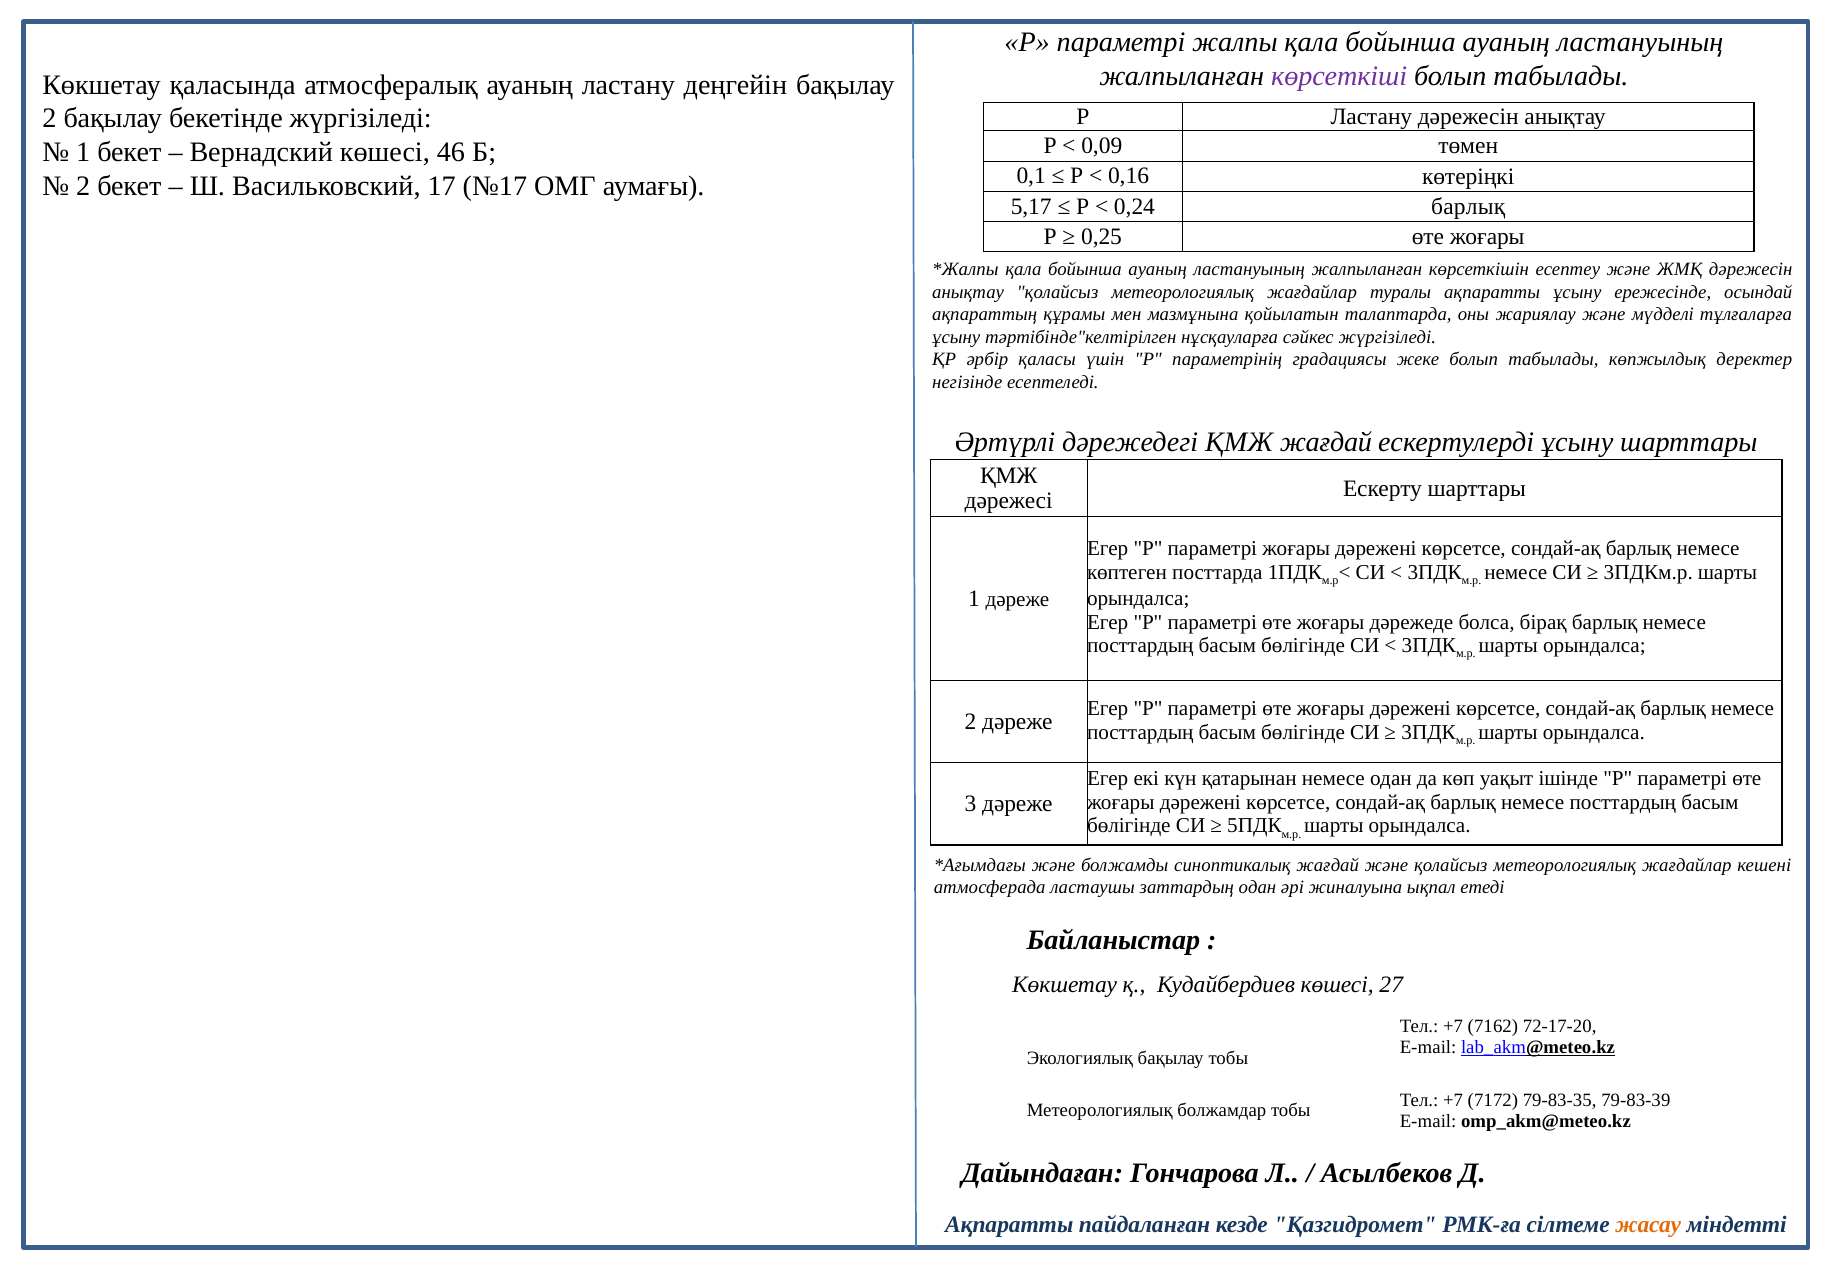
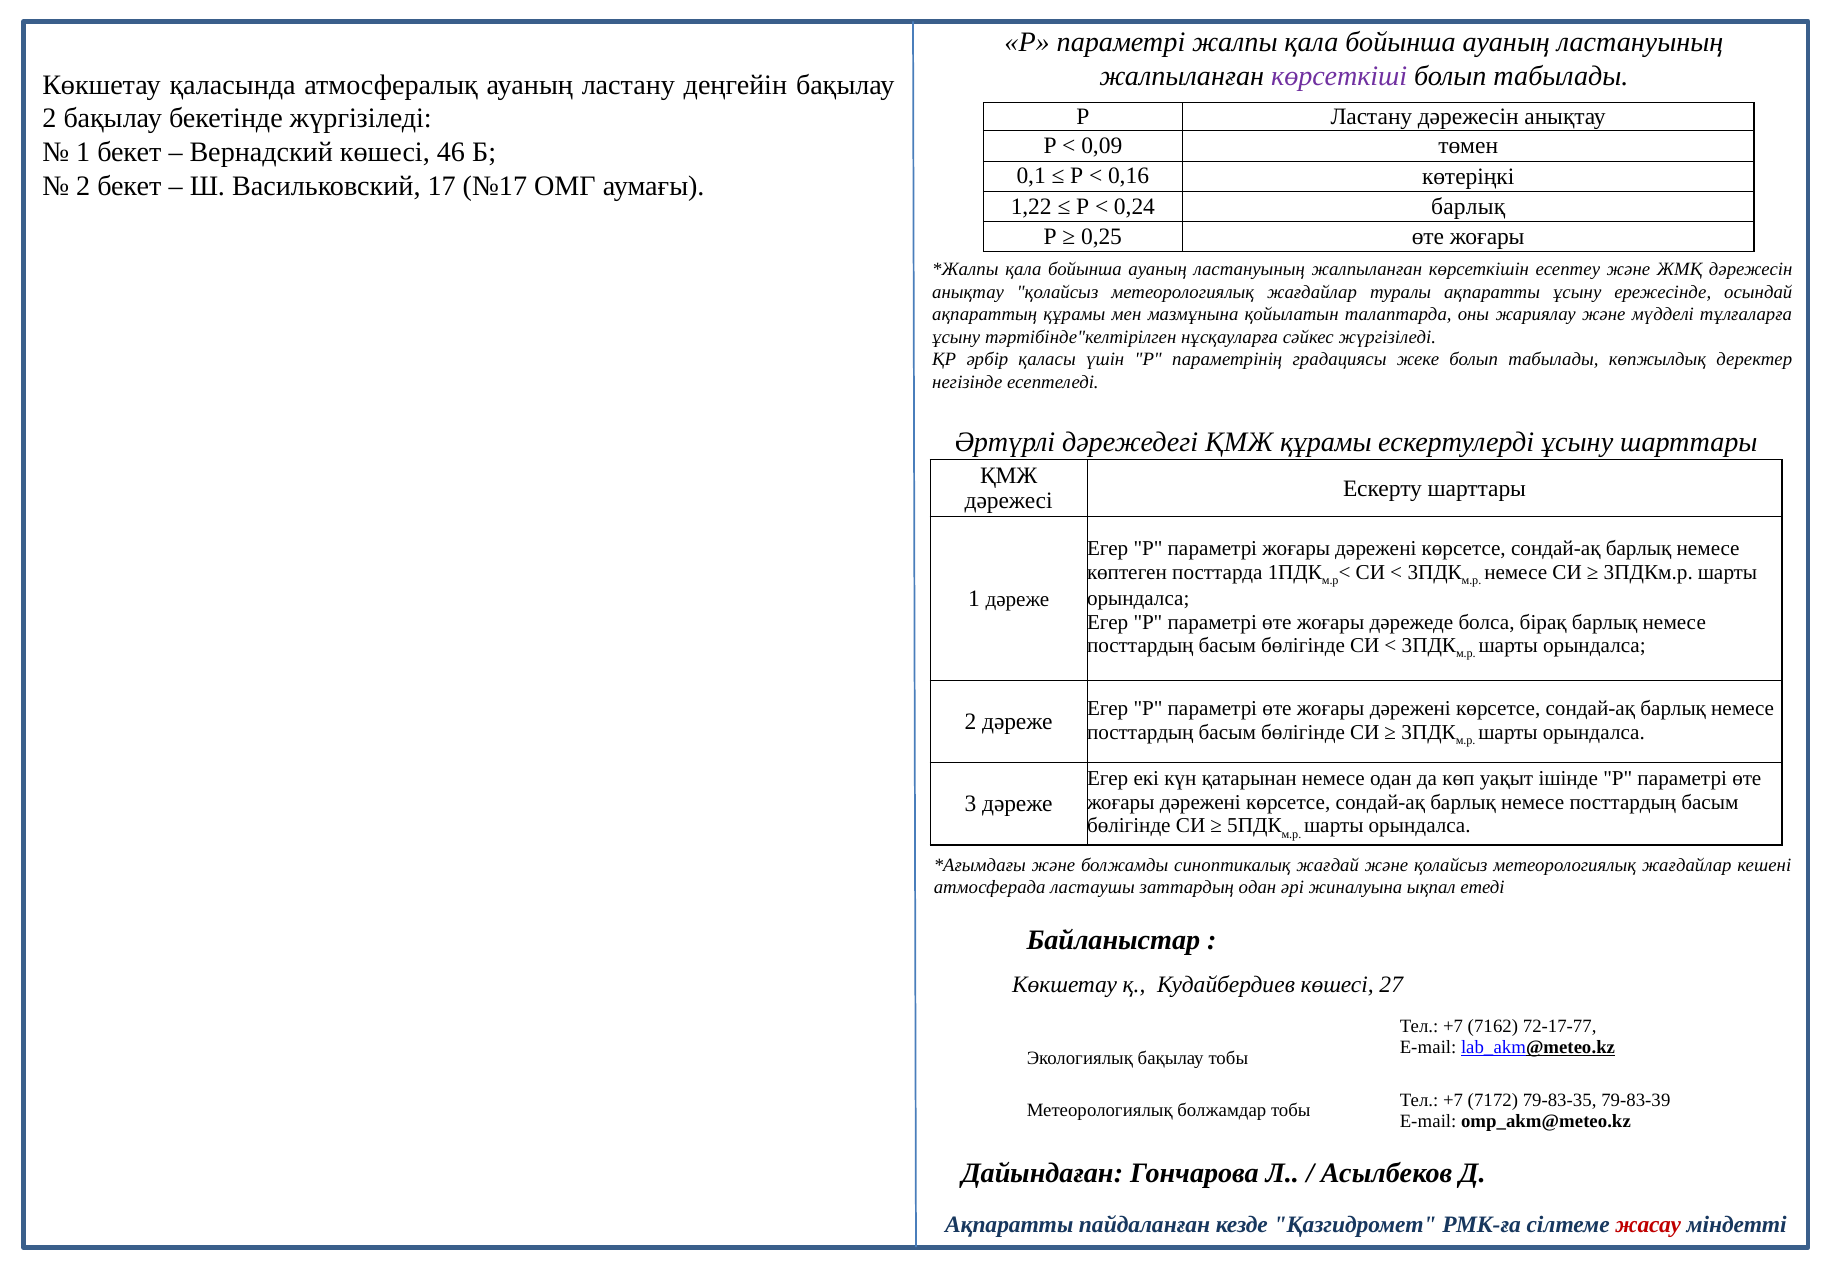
5,17: 5,17 -> 1,22
ҚМЖ жағдай: жағдай -> құрамы
72-17-20: 72-17-20 -> 72-17-77
жасау colour: orange -> red
